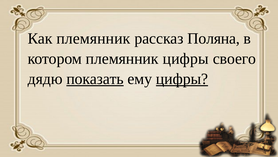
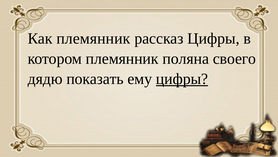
рассказ Поляна: Поляна -> Цифры
племянник цифры: цифры -> поляна
показать underline: present -> none
